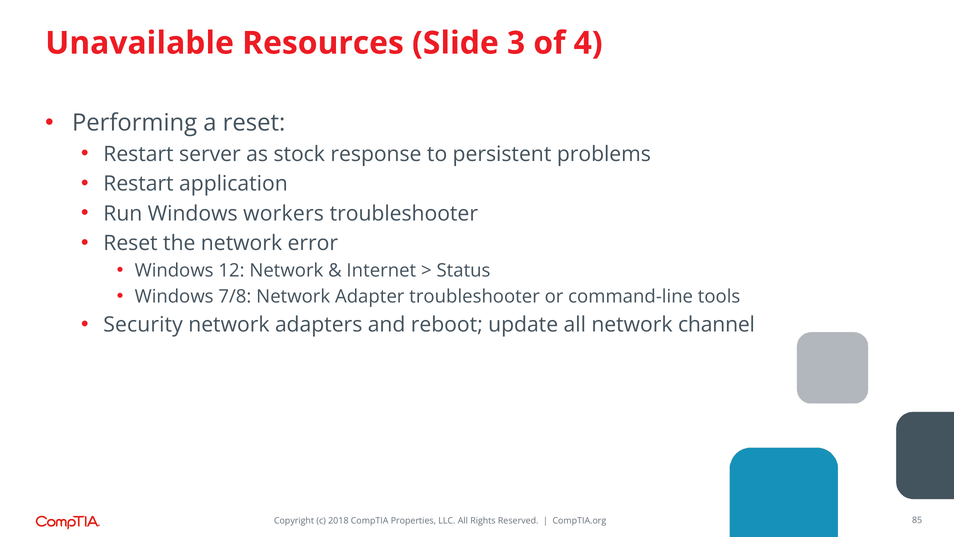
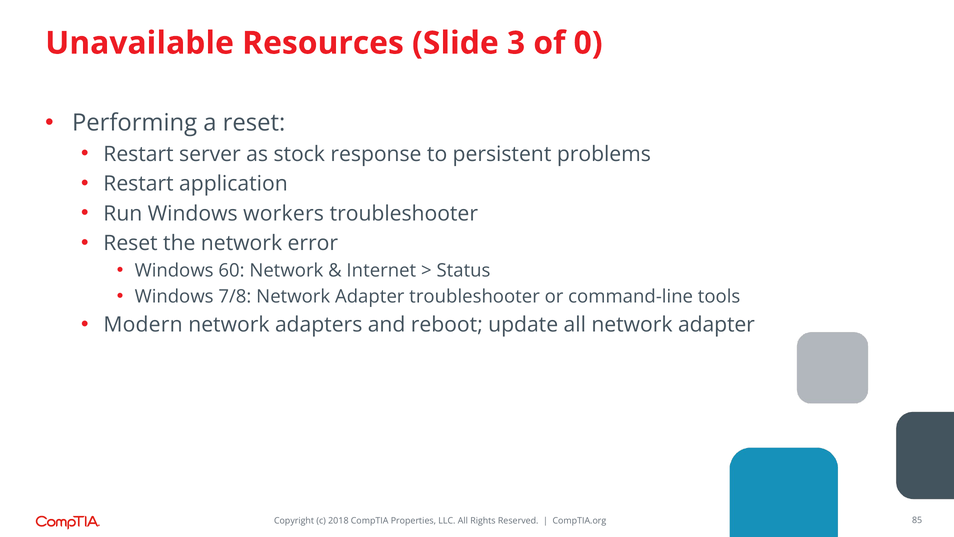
4: 4 -> 0
12: 12 -> 60
Security: Security -> Modern
all network channel: channel -> adapter
